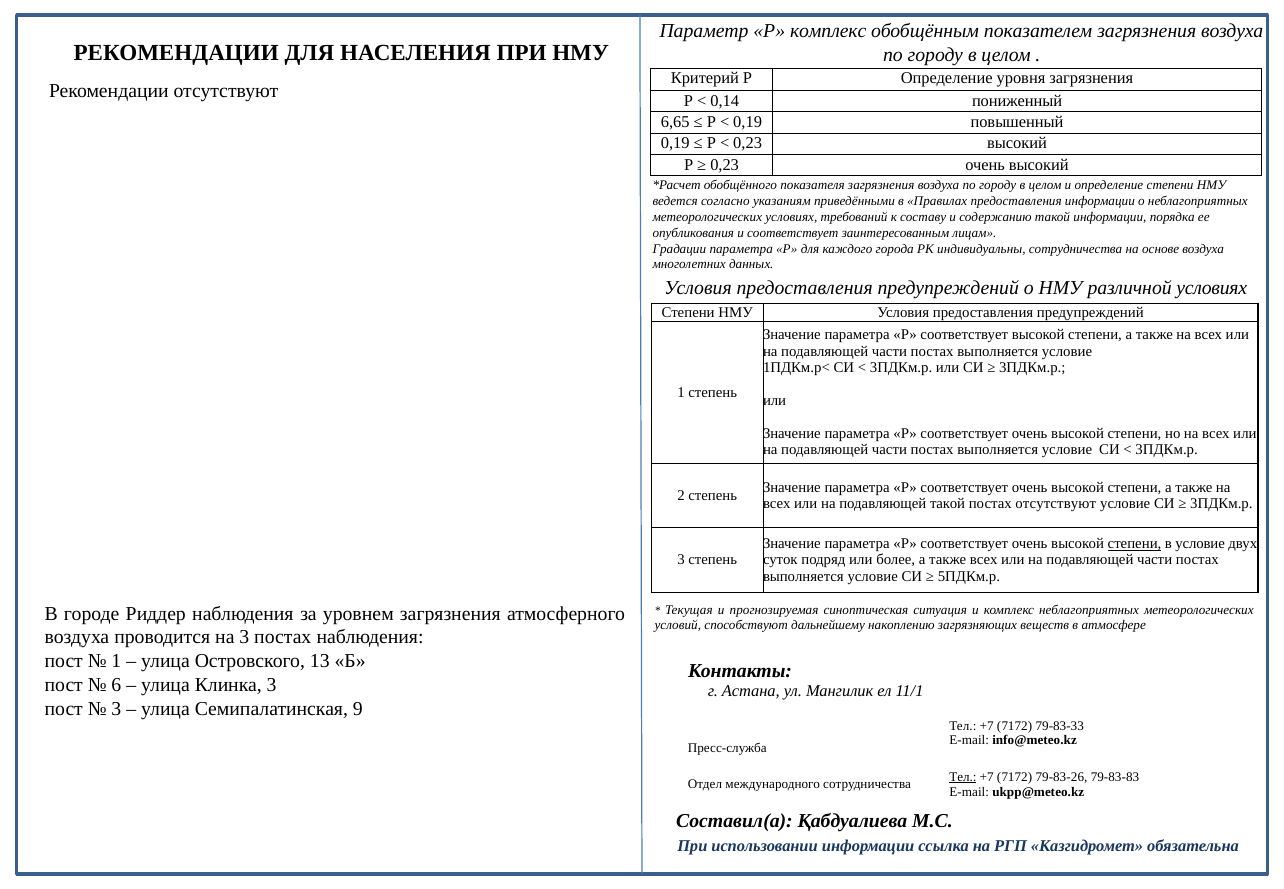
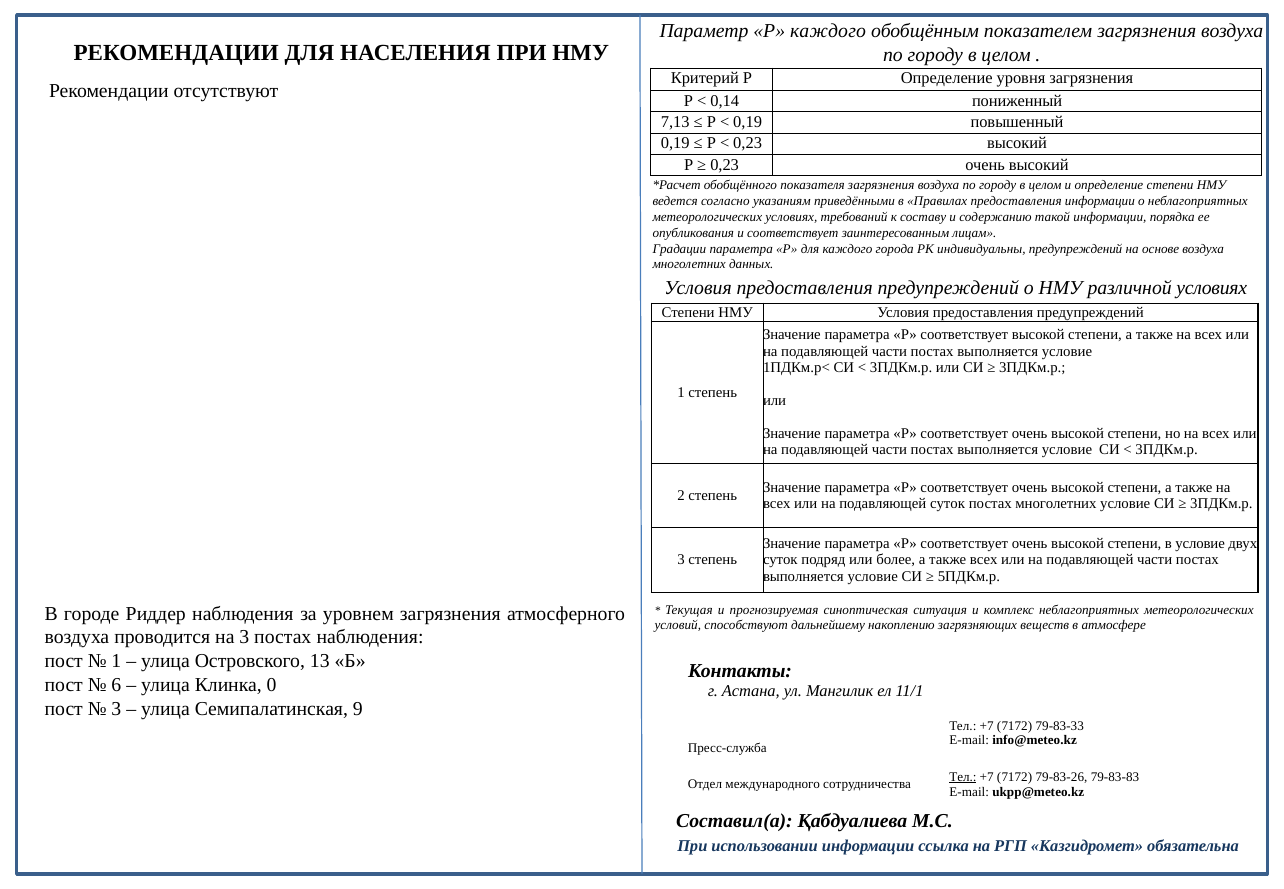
Р комплекс: комплекс -> каждого
6,65: 6,65 -> 7,13
индивидуальны сотрудничества: сотрудничества -> предупреждений
подавляющей такой: такой -> суток
постах отсутствуют: отсутствуют -> многолетних
степени at (1135, 544) underline: present -> none
Клинка 3: 3 -> 0
